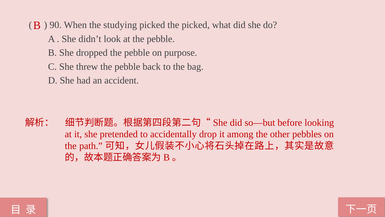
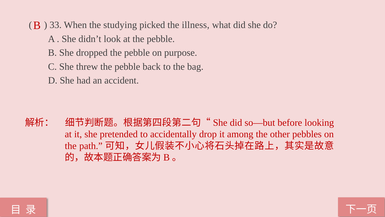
90: 90 -> 33
the picked: picked -> illness
